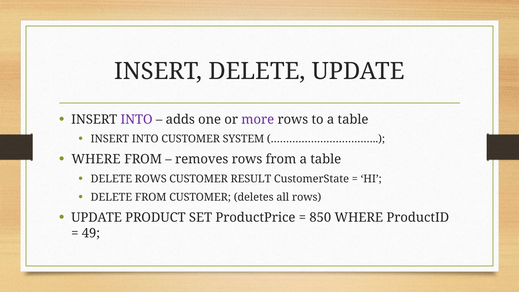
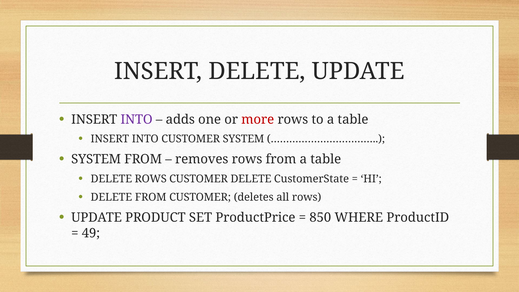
more colour: purple -> red
WHERE at (96, 159): WHERE -> SYSTEM
CUSTOMER RESULT: RESULT -> DELETE
